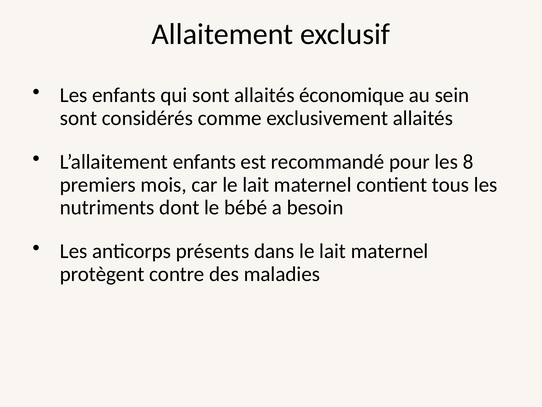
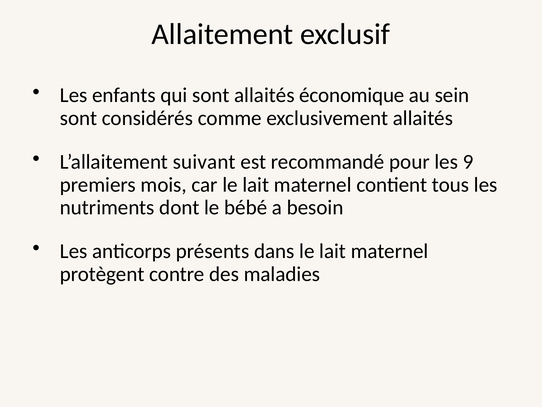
L’allaitement enfants: enfants -> suivant
8: 8 -> 9
